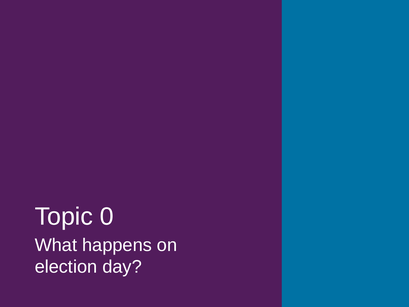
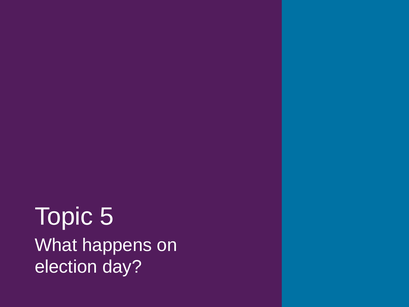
0: 0 -> 5
